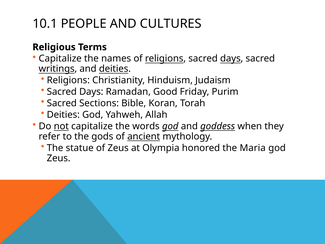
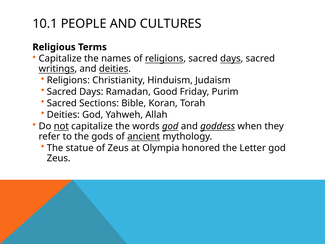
Maria: Maria -> Letter
